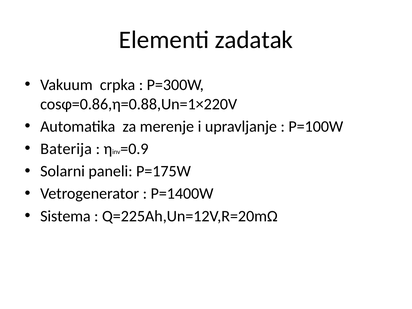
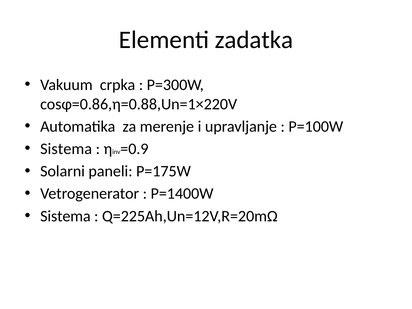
zadatak: zadatak -> zadatka
Baterija at (66, 149): Baterija -> Sistema
